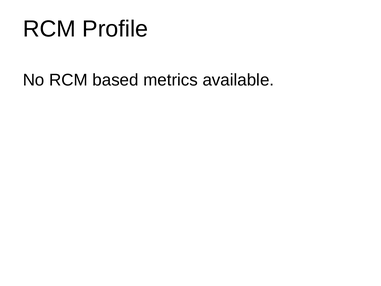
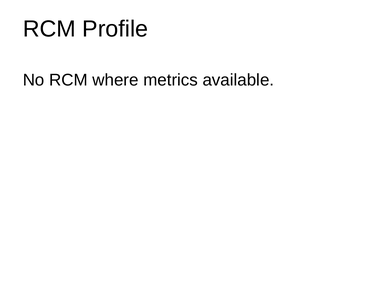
based: based -> where
